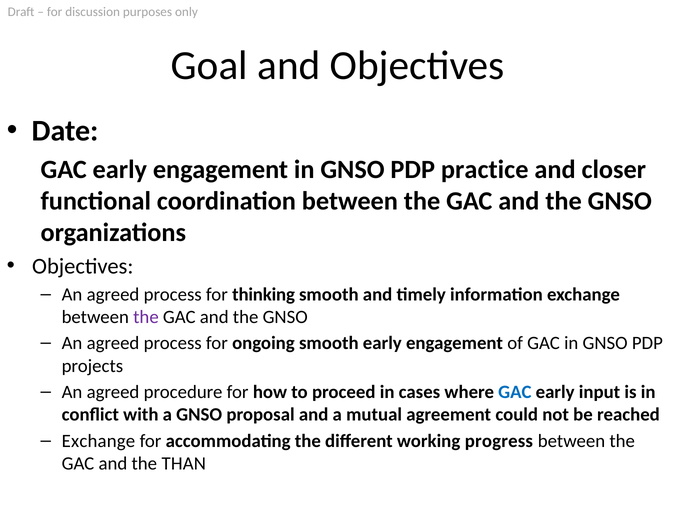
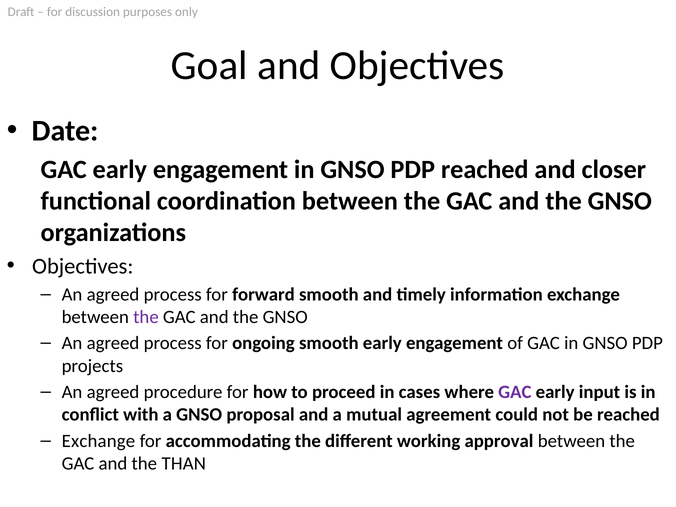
PDP practice: practice -> reached
thinking: thinking -> forward
GAC at (515, 392) colour: blue -> purple
progress: progress -> approval
